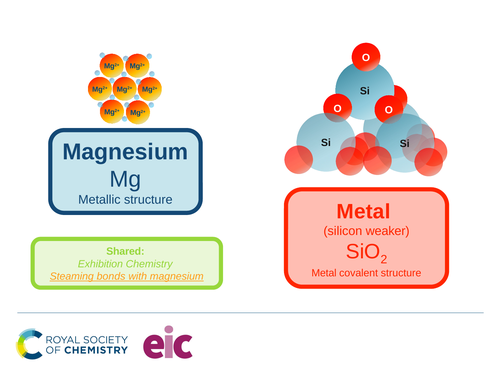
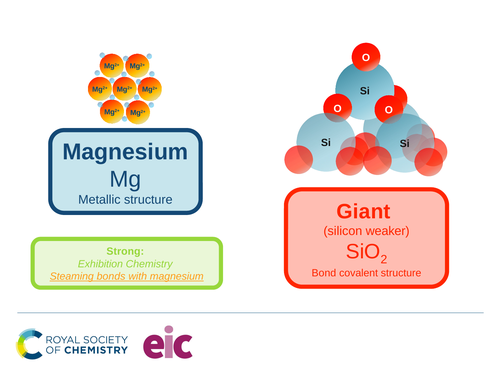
Metal at (364, 211): Metal -> Giant
Shared: Shared -> Strong
Metal at (324, 273): Metal -> Bond
